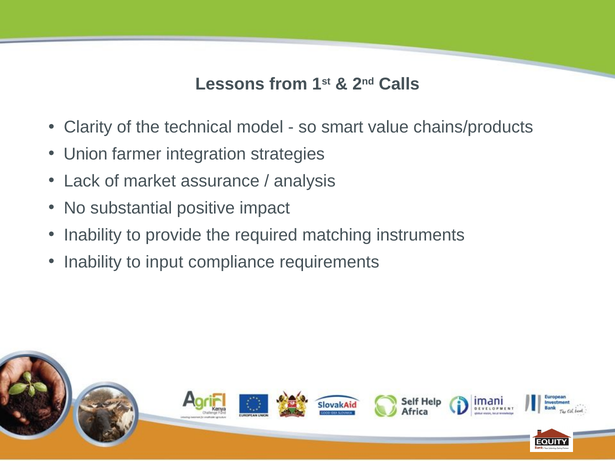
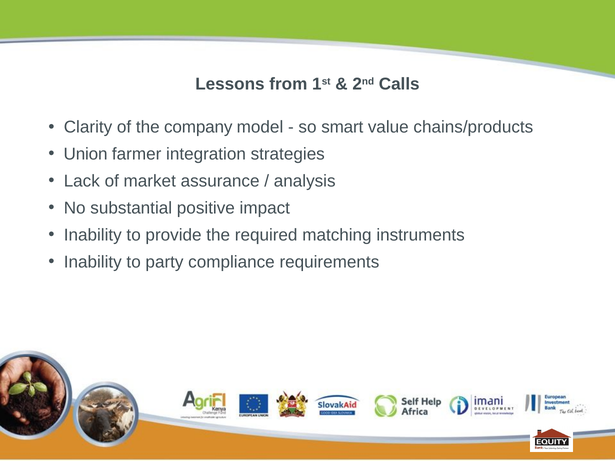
technical: technical -> company
input: input -> party
